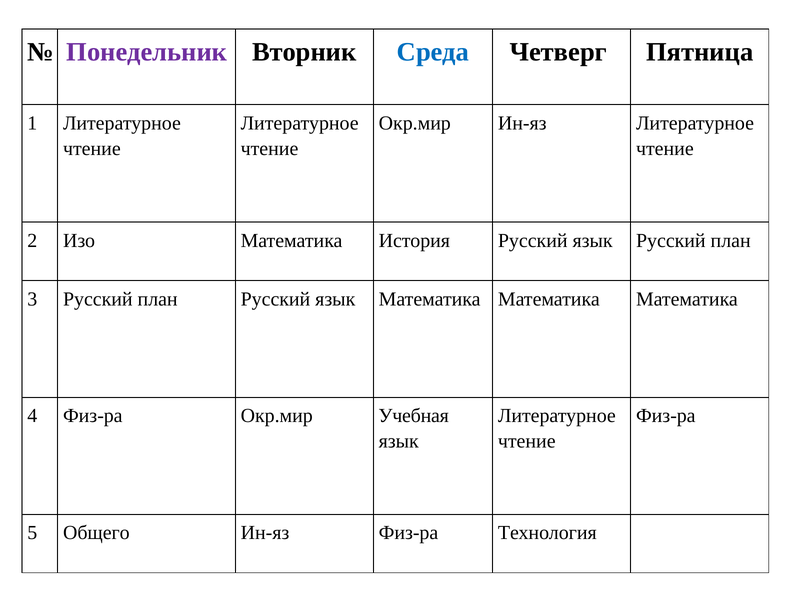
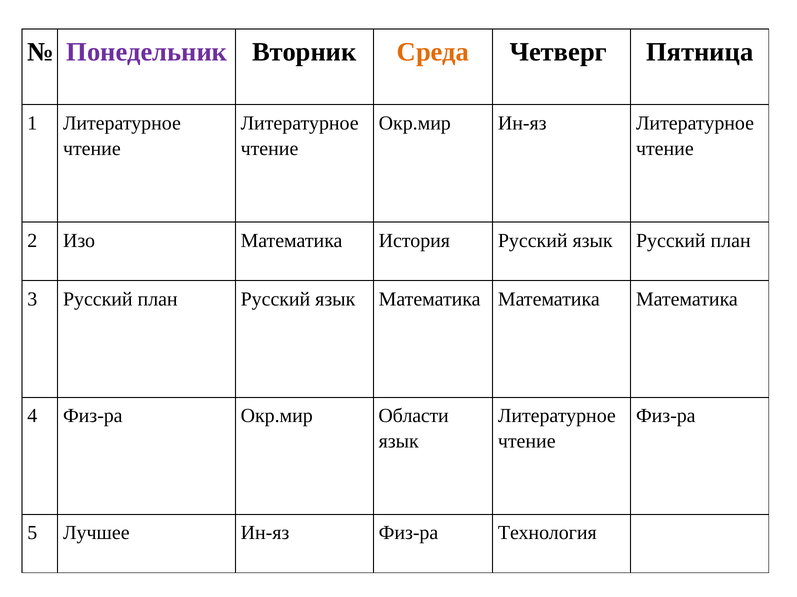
Среда colour: blue -> orange
Учебная: Учебная -> Области
Общего: Общего -> Лучшее
